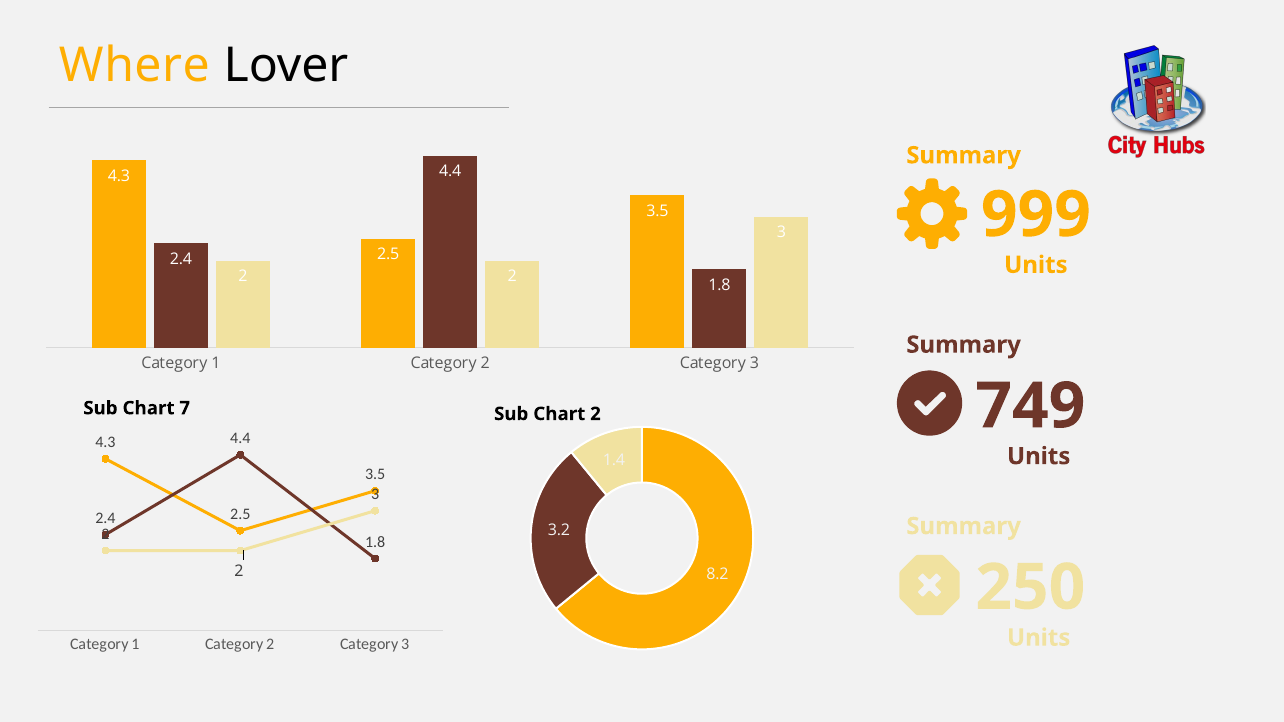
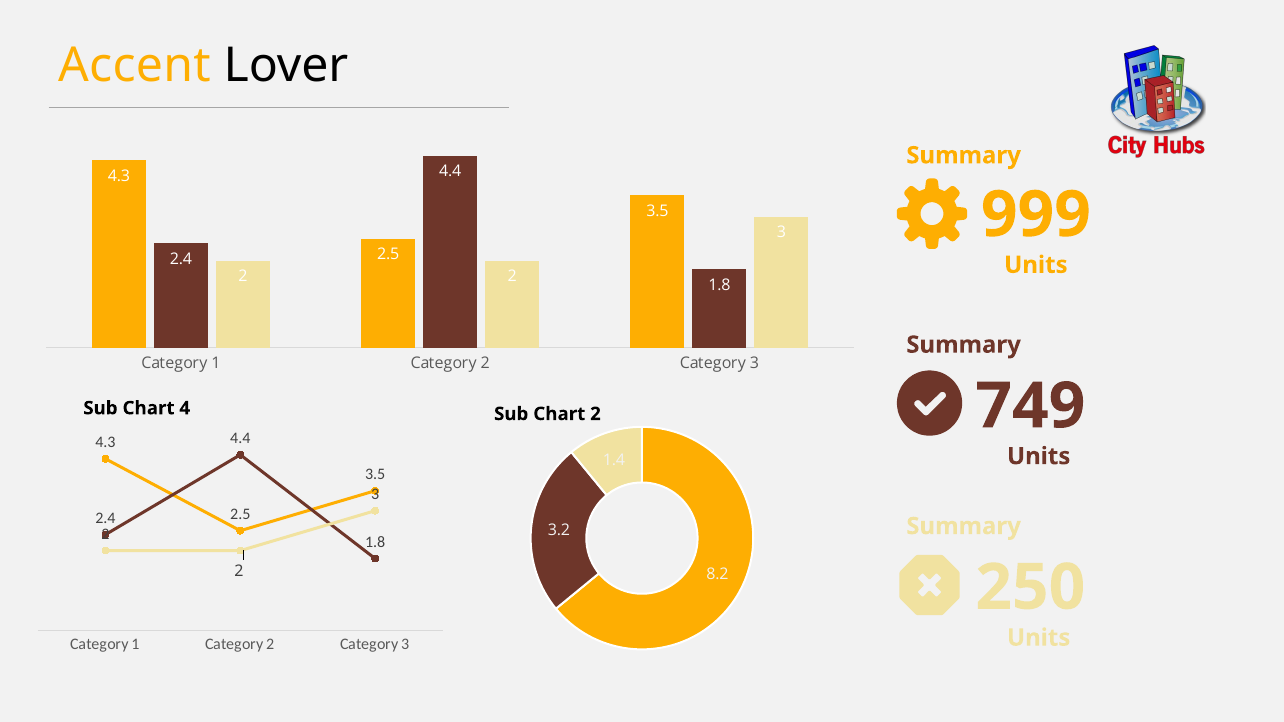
Where: Where -> Accent
7: 7 -> 4
